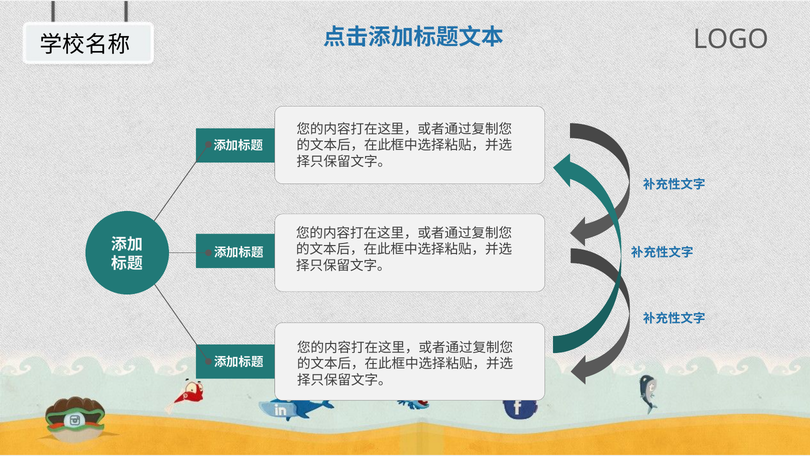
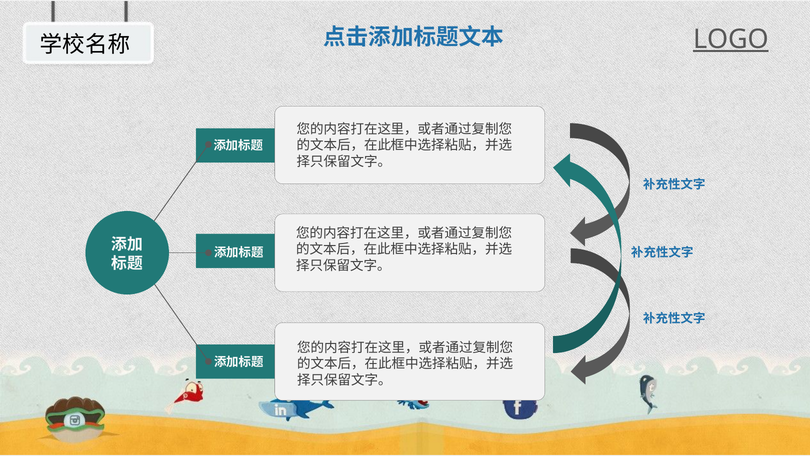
LOGO underline: none -> present
